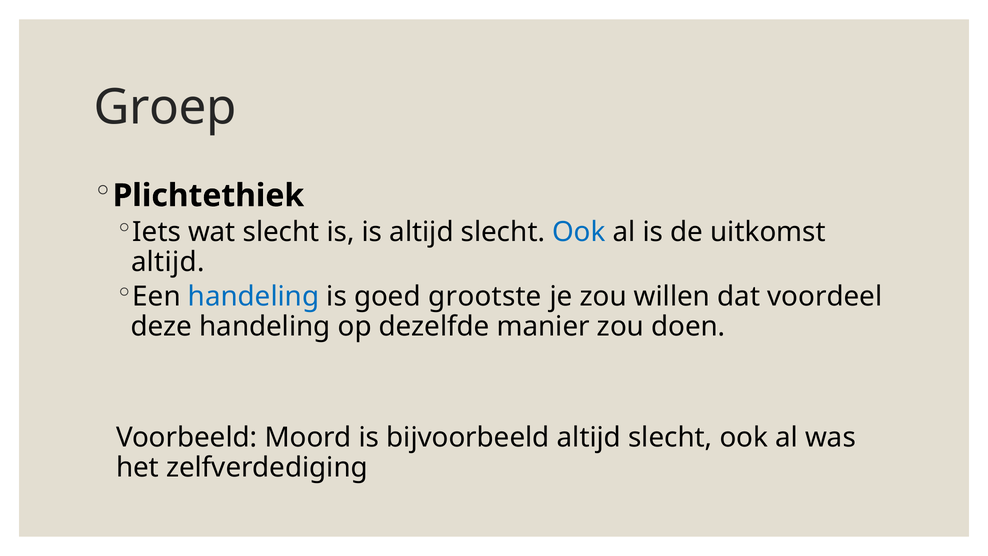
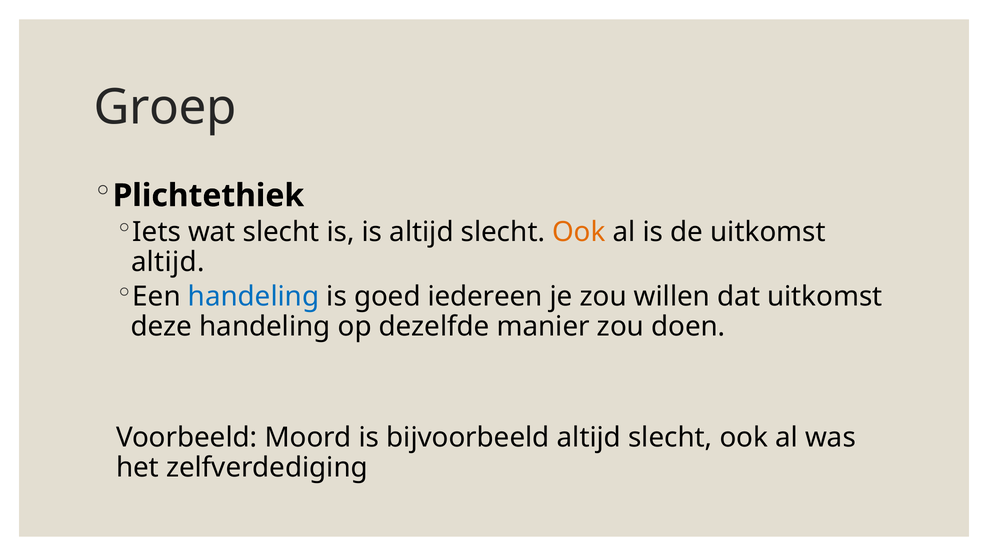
Ook at (579, 232) colour: blue -> orange
grootste: grootste -> iedereen
dat voordeel: voordeel -> uitkomst
